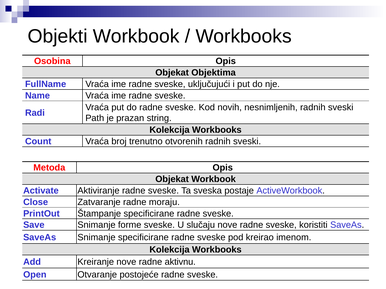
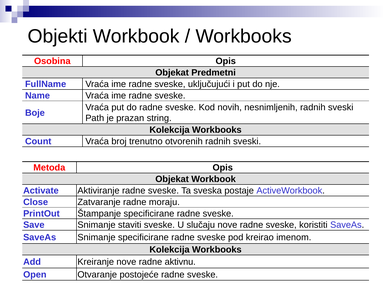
Objektima: Objektima -> Predmetni
Radi: Radi -> Boje
forme: forme -> staviti
